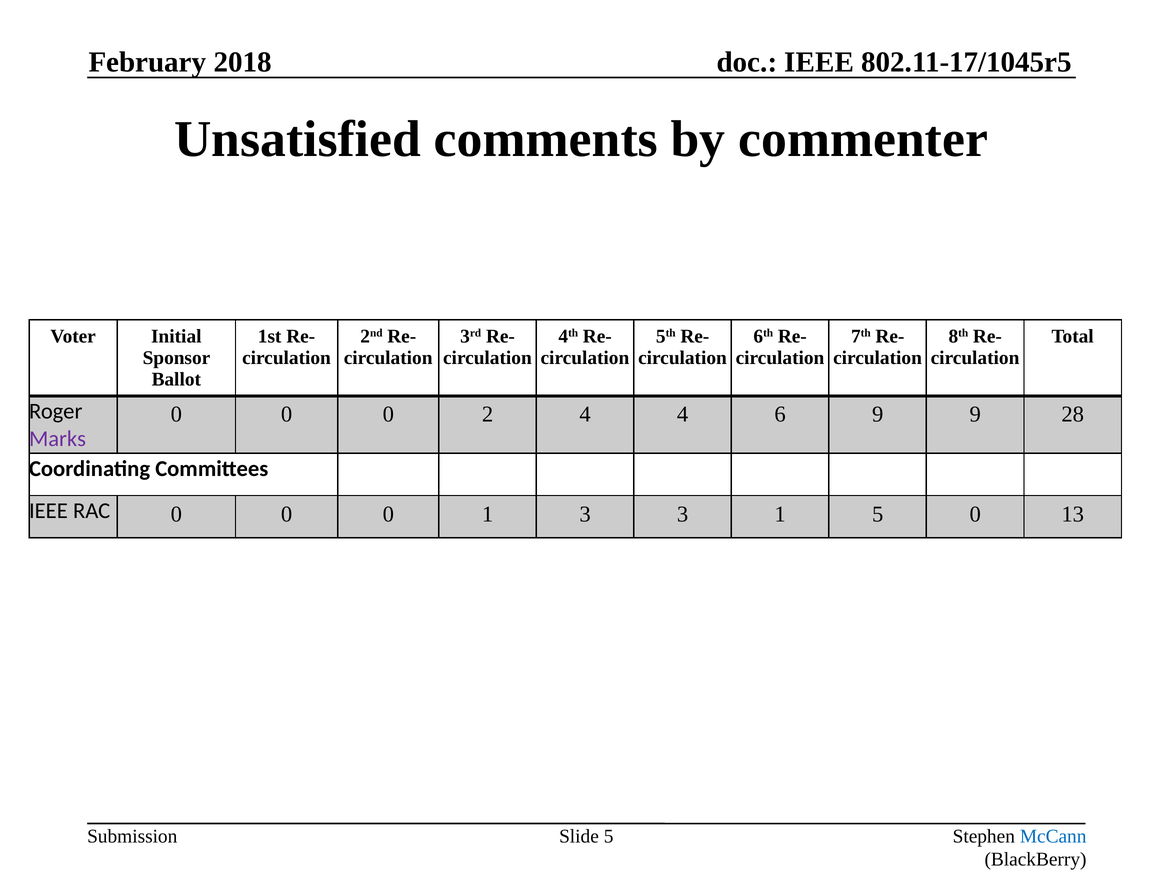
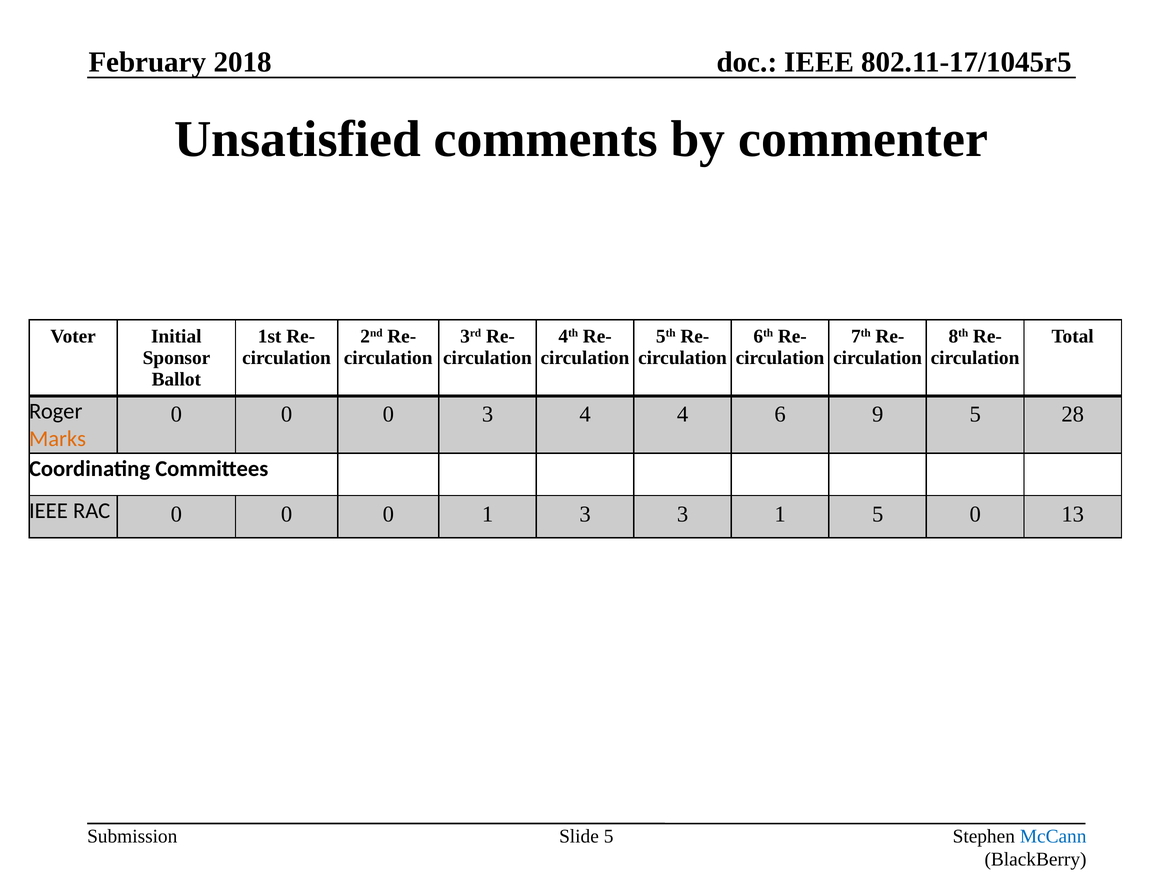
0 2: 2 -> 3
9 9: 9 -> 5
Marks colour: purple -> orange
